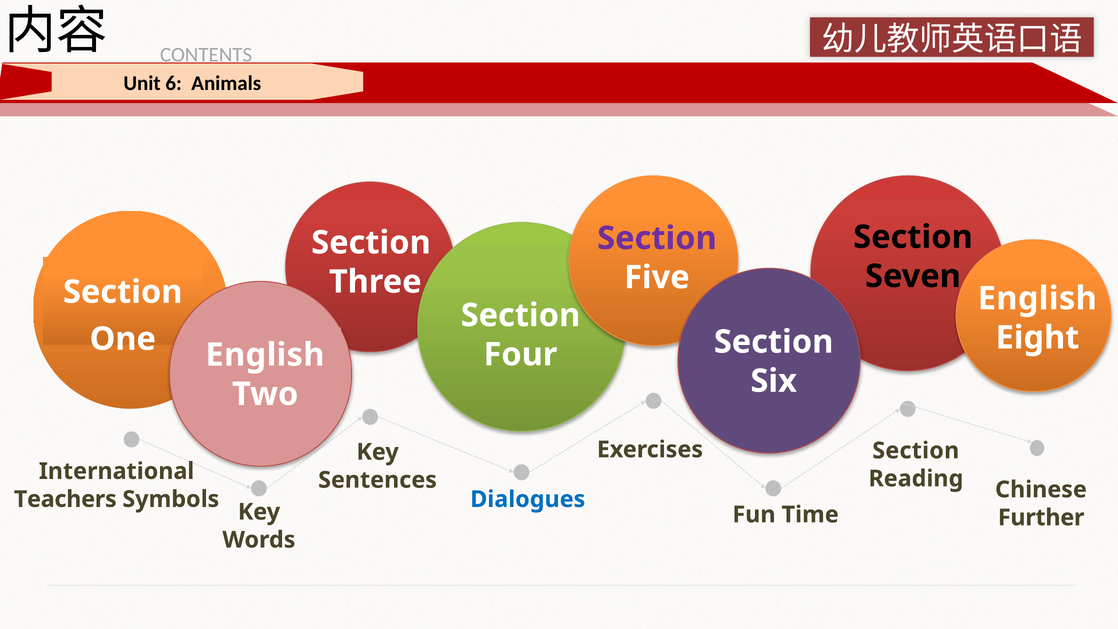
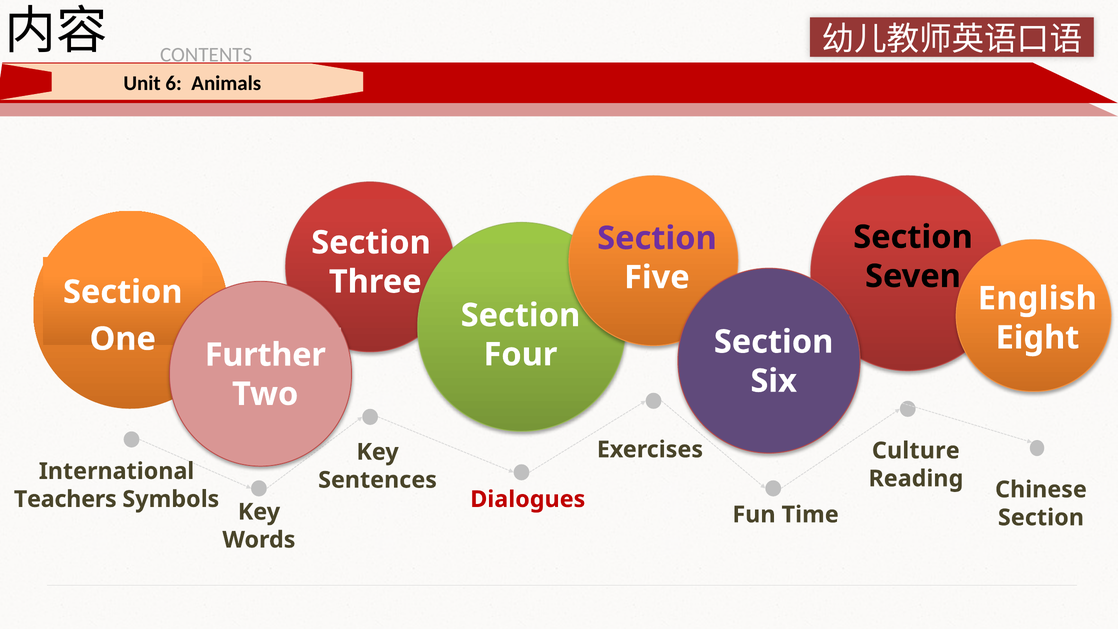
English at (265, 355): English -> Further
Section at (916, 451): Section -> Culture
Dialogues colour: blue -> red
Further at (1041, 517): Further -> Section
